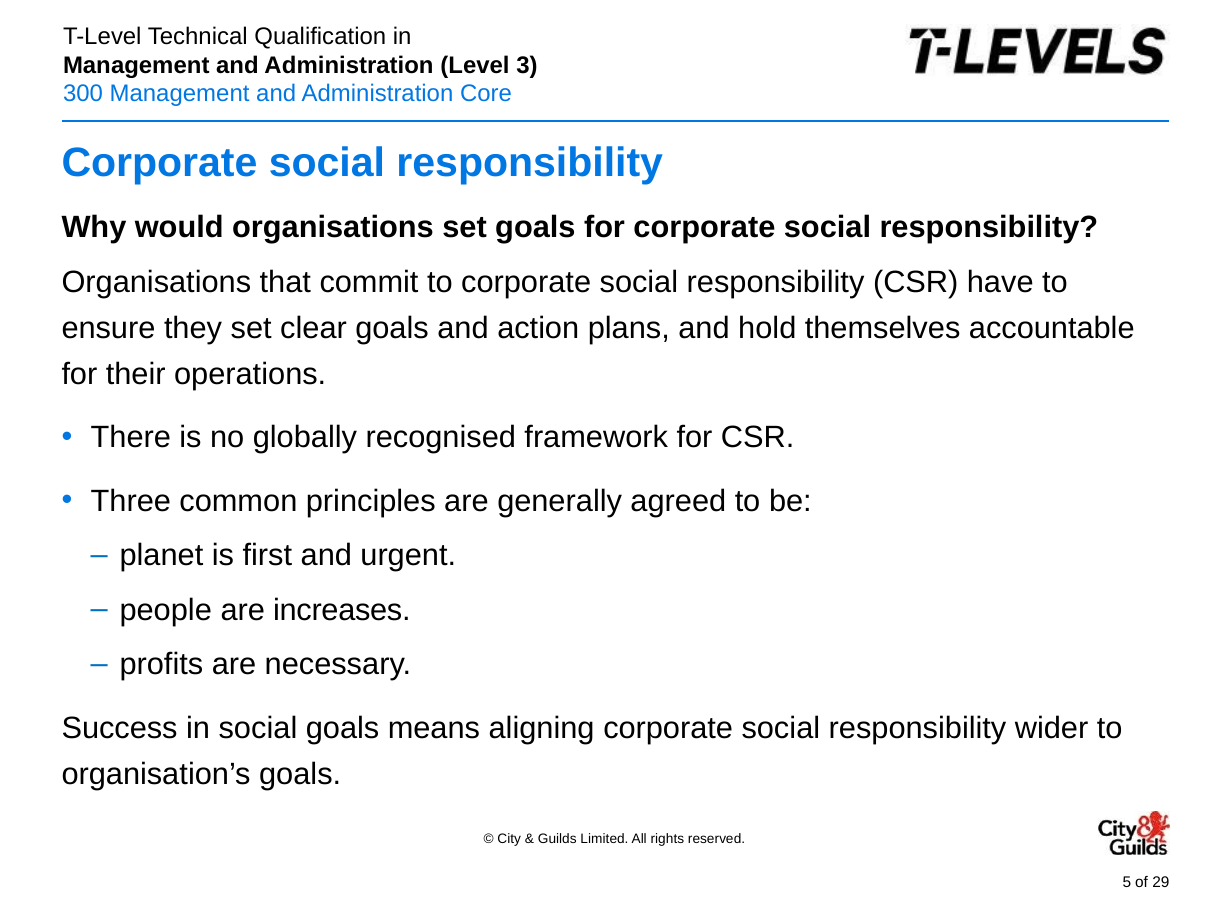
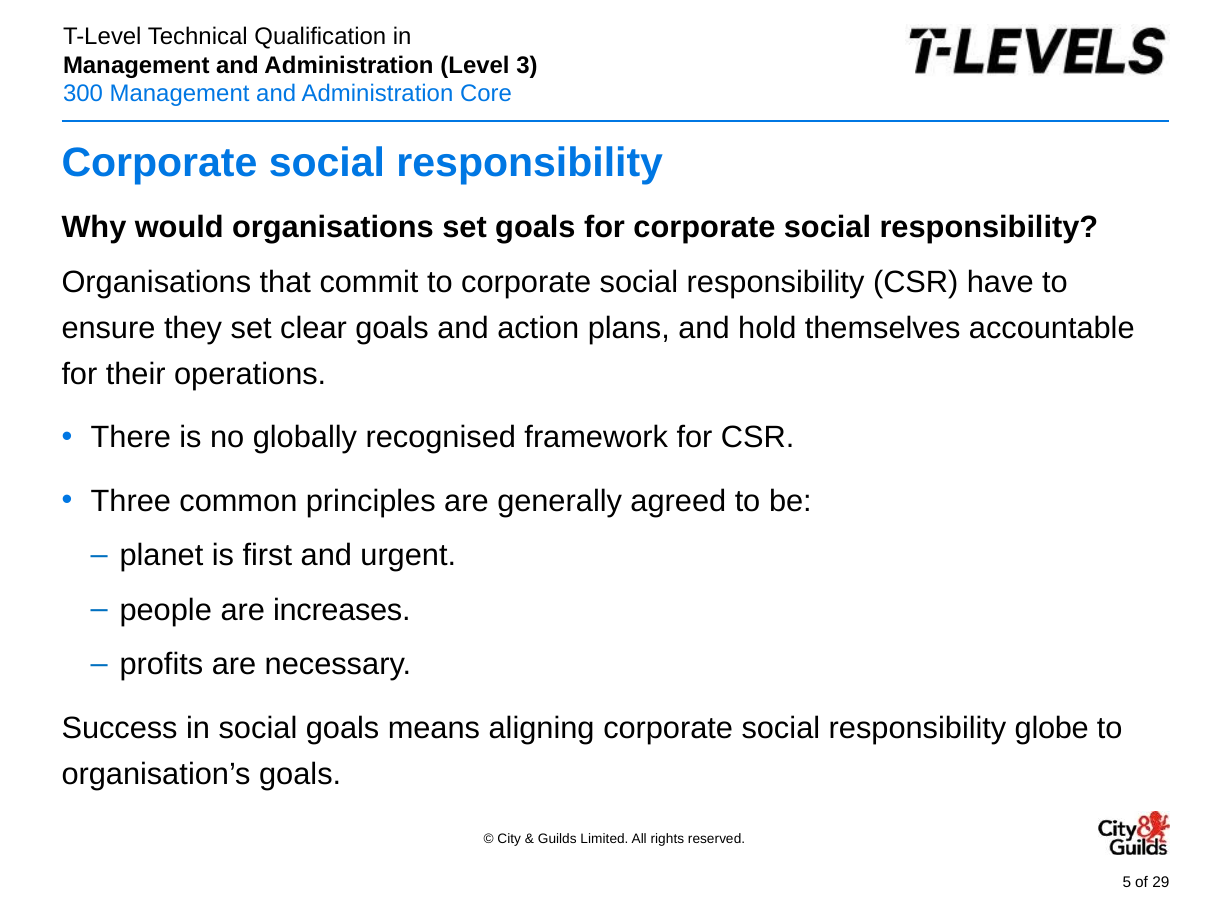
wider: wider -> globe
